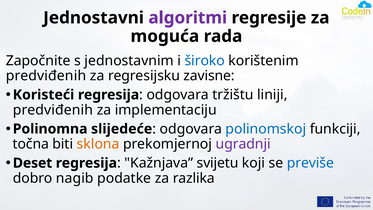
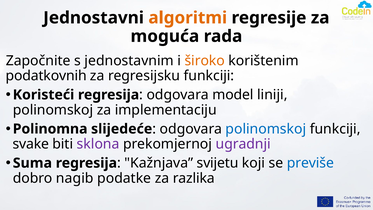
algoritmi colour: purple -> orange
široko colour: blue -> orange
predviđenih at (46, 76): predviđenih -> podatkovnih
regresijsku zavisne: zavisne -> funkciji
tržištu: tržištu -> model
predviđenih at (53, 110): predviđenih -> polinomskoj
točna: točna -> svake
sklona colour: orange -> purple
Deset: Deset -> Suma
